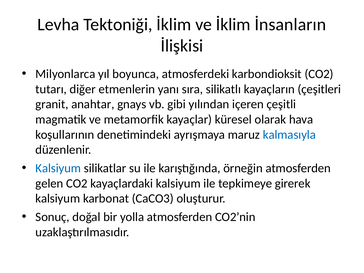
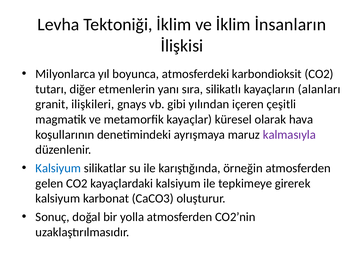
çeşitleri: çeşitleri -> alanları
anahtar: anahtar -> ilişkileri
kalmasıyla colour: blue -> purple
